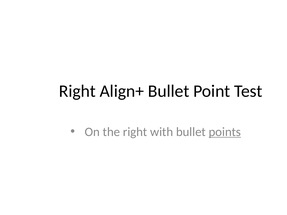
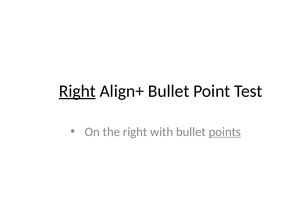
Right at (77, 91) underline: none -> present
